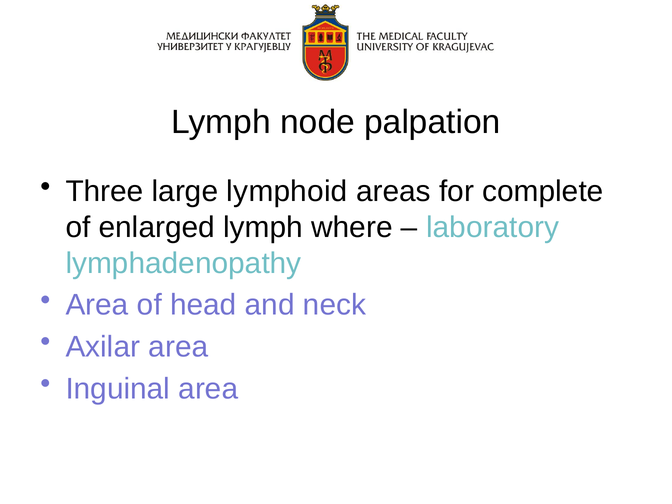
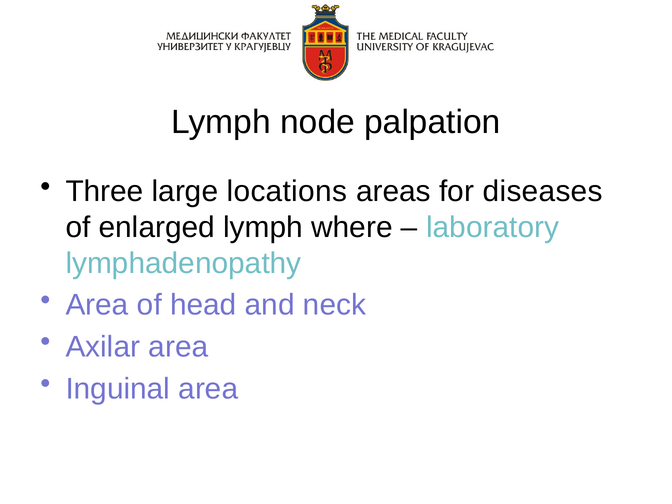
lymphoid: lymphoid -> locations
complete: complete -> diseases
